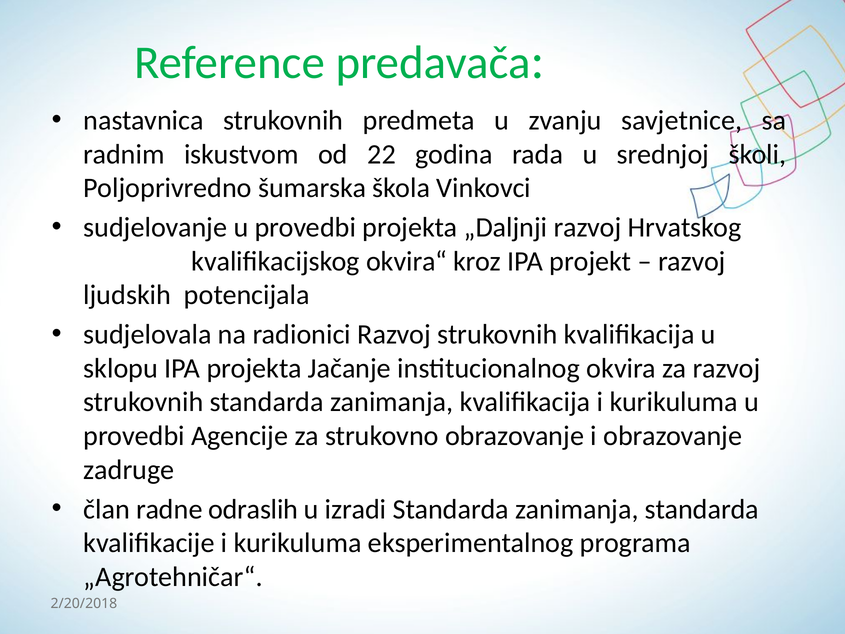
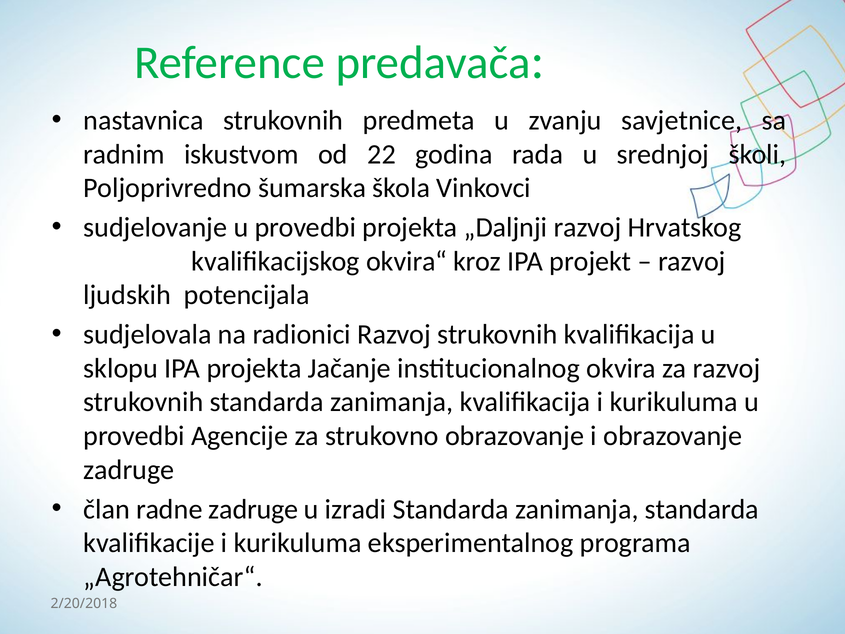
radne odraslih: odraslih -> zadruge
